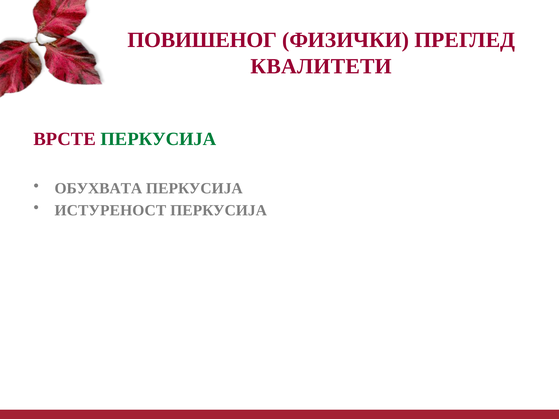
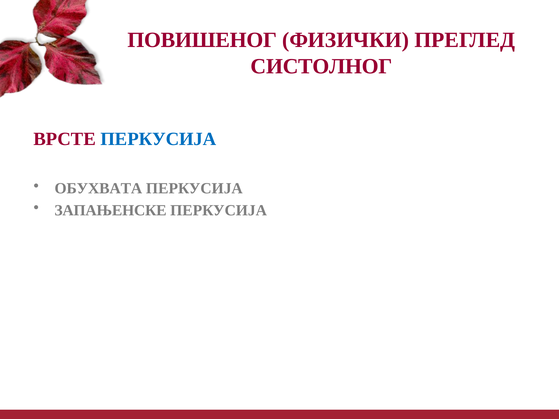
КВАЛИТЕТИ: КВАЛИТЕТИ -> СИСТОЛНОГ
ПЕРКУСИЈА at (158, 139) colour: green -> blue
ИСТУРЕНОСТ: ИСТУРЕНОСТ -> ЗАПАЊЕНСКЕ
